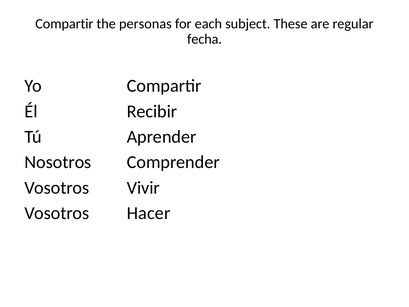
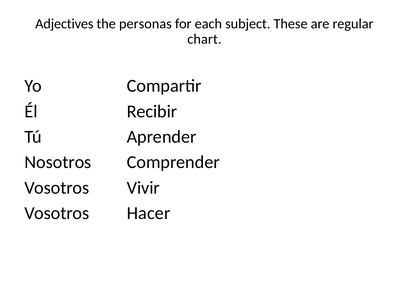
Compartir at (64, 24): Compartir -> Adjectives
fecha: fecha -> chart
